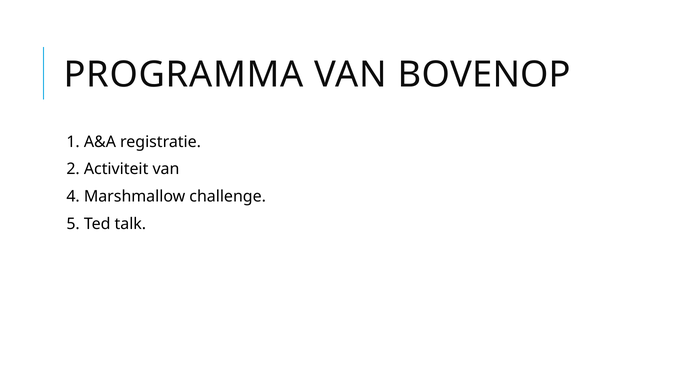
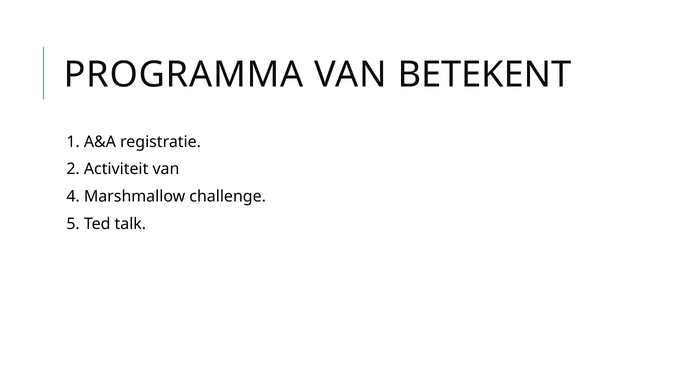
BOVENOP: BOVENOP -> BETEKENT
